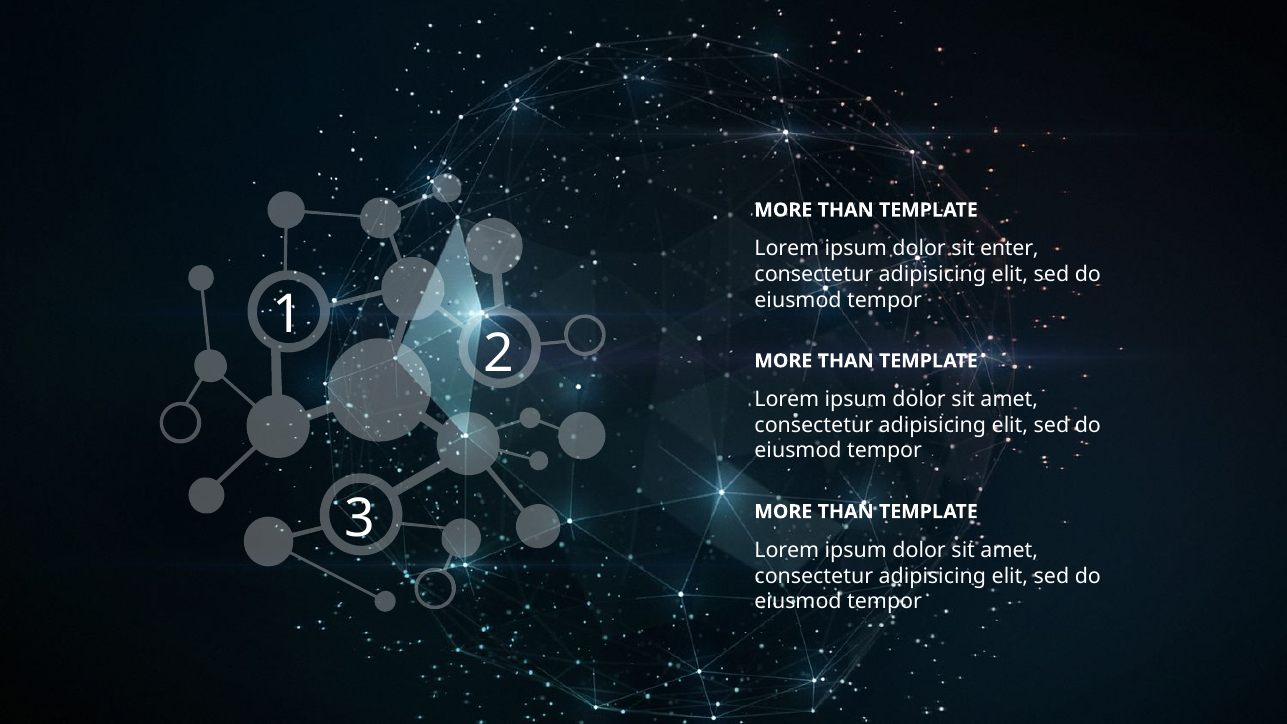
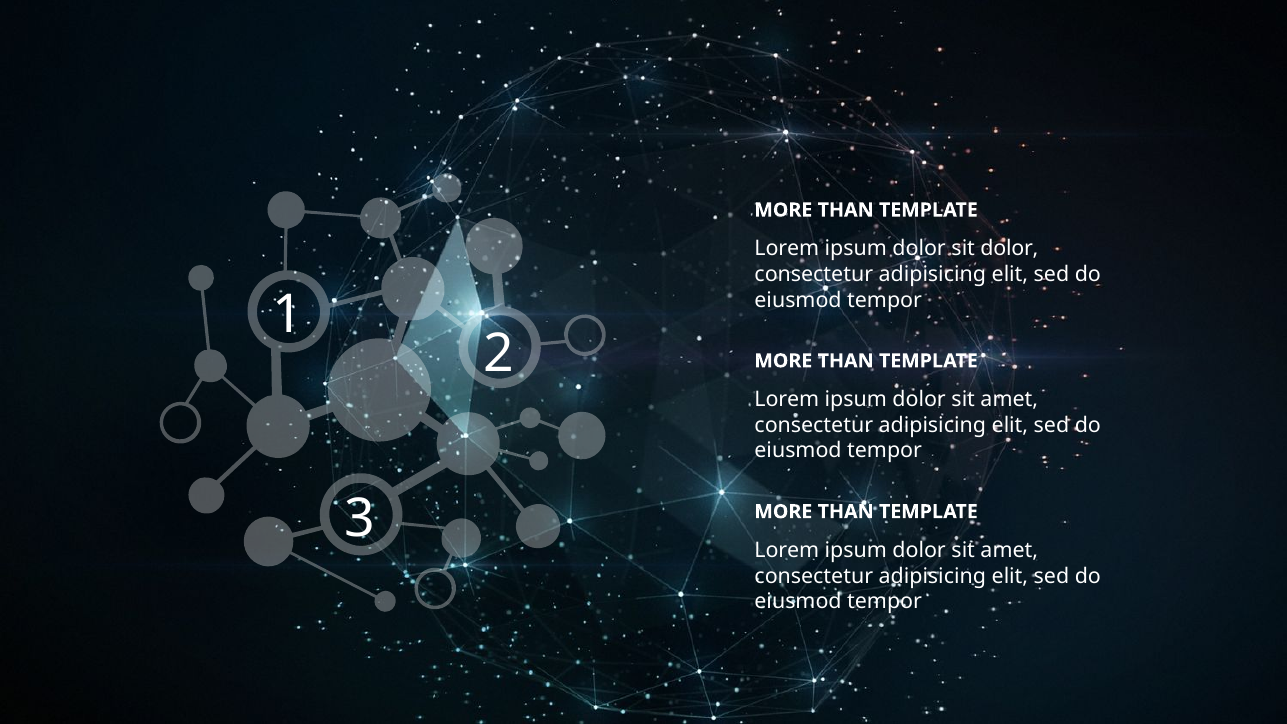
sit enter: enter -> dolor
